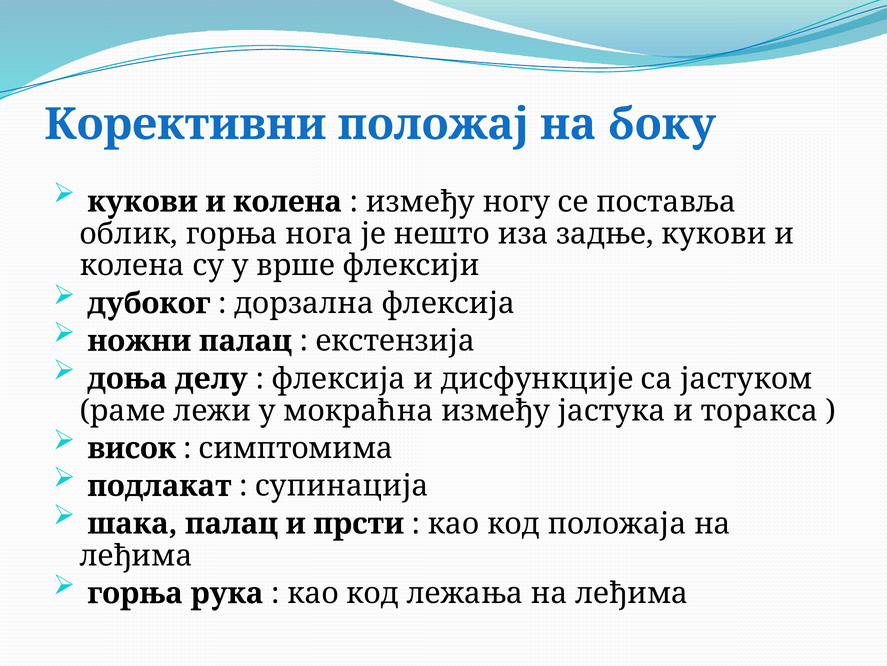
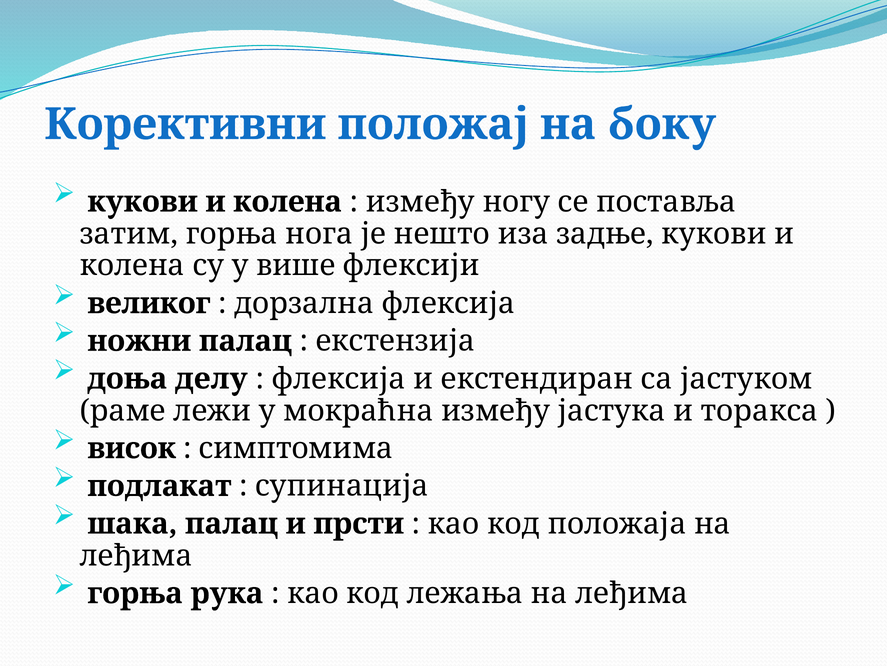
облик: облик -> затим
врше: врше -> више
дубоког: дубоког -> великог
дисфункције: дисфункције -> екстендиран
